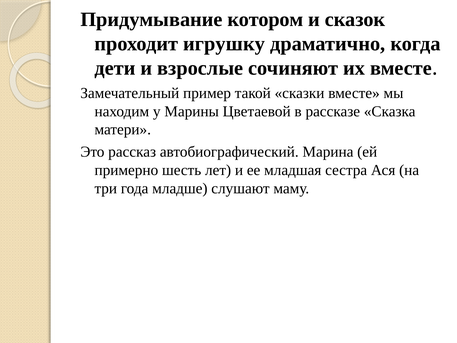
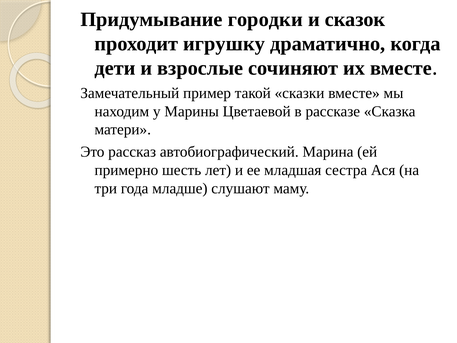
котором: котором -> городки
